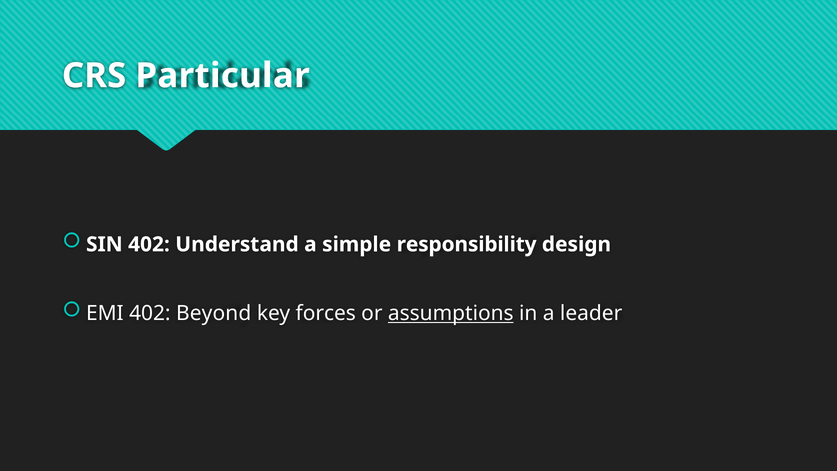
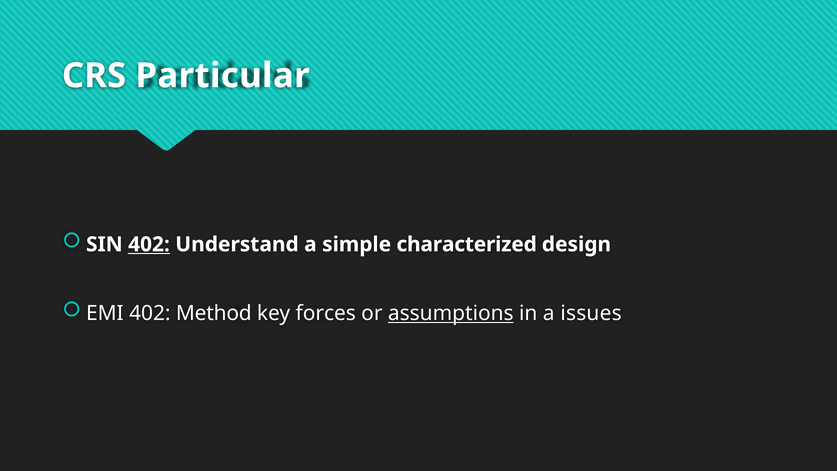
402 at (149, 244) underline: none -> present
responsibility: responsibility -> characterized
Beyond: Beyond -> Method
leader: leader -> issues
